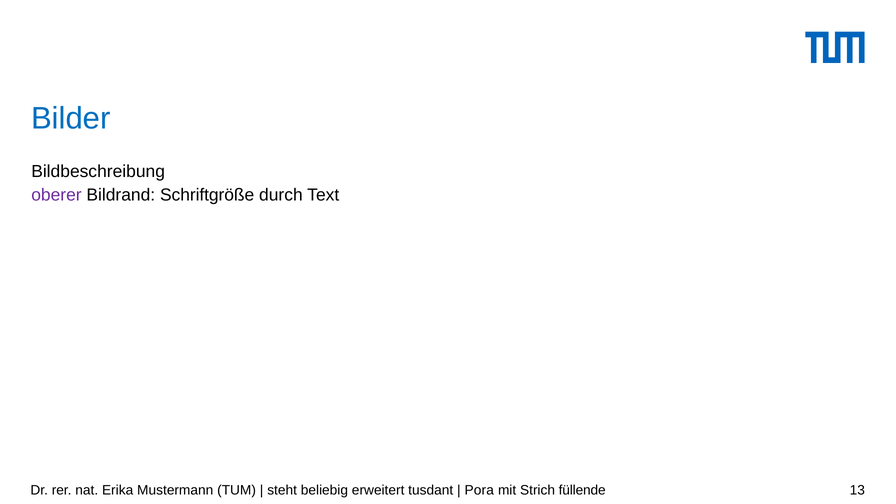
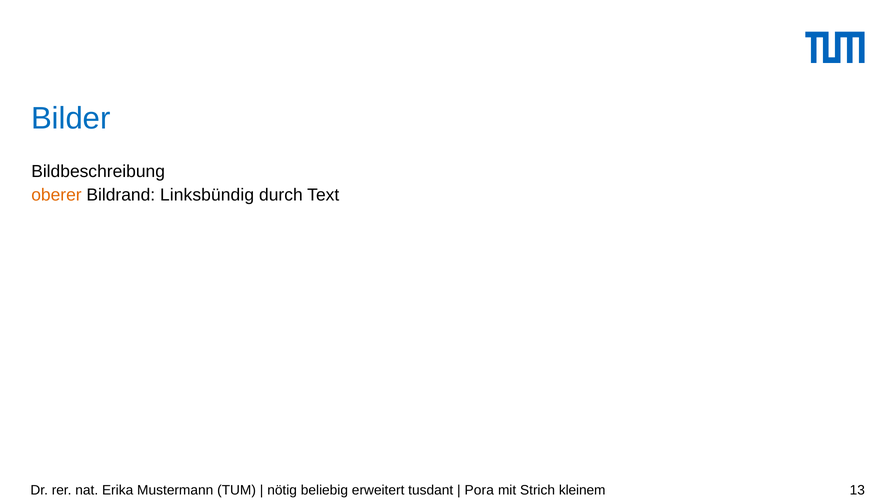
oberer colour: purple -> orange
Schriftgröße: Schriftgröße -> Linksbündig
steht: steht -> nötig
füllende: füllende -> kleinem
